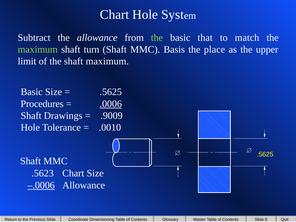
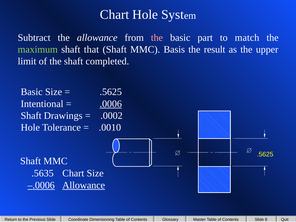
the at (157, 38) colour: light green -> pink
that: that -> part
turn: turn -> that
place: place -> result
shaft maximum: maximum -> completed
Procedures: Procedures -> Intentional
.9009: .9009 -> .0002
.5623: .5623 -> .5635
Allowance at (84, 185) underline: none -> present
